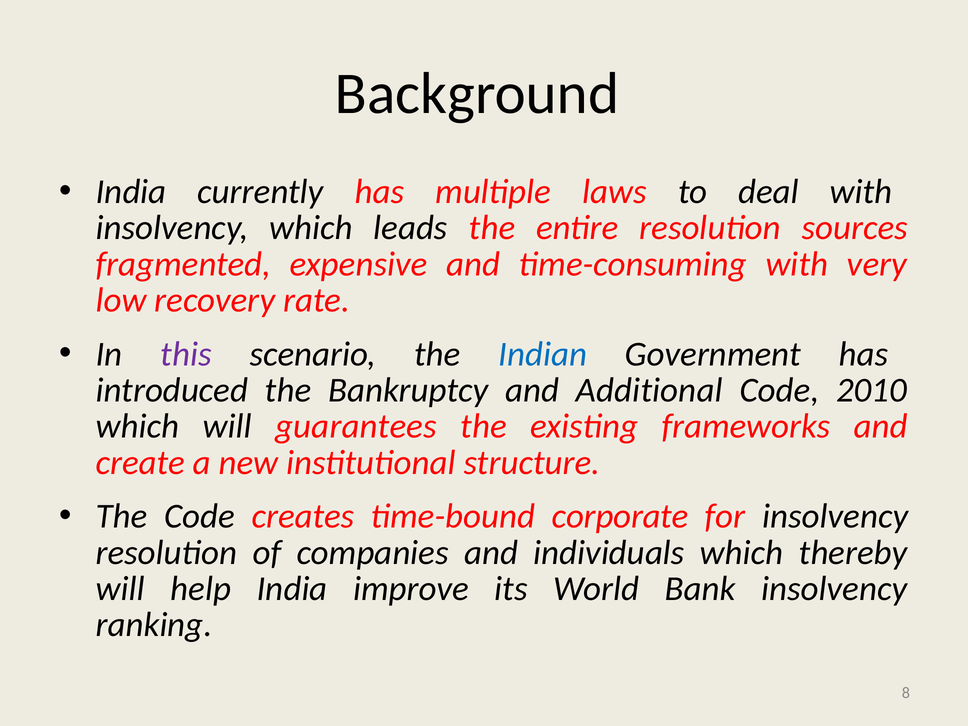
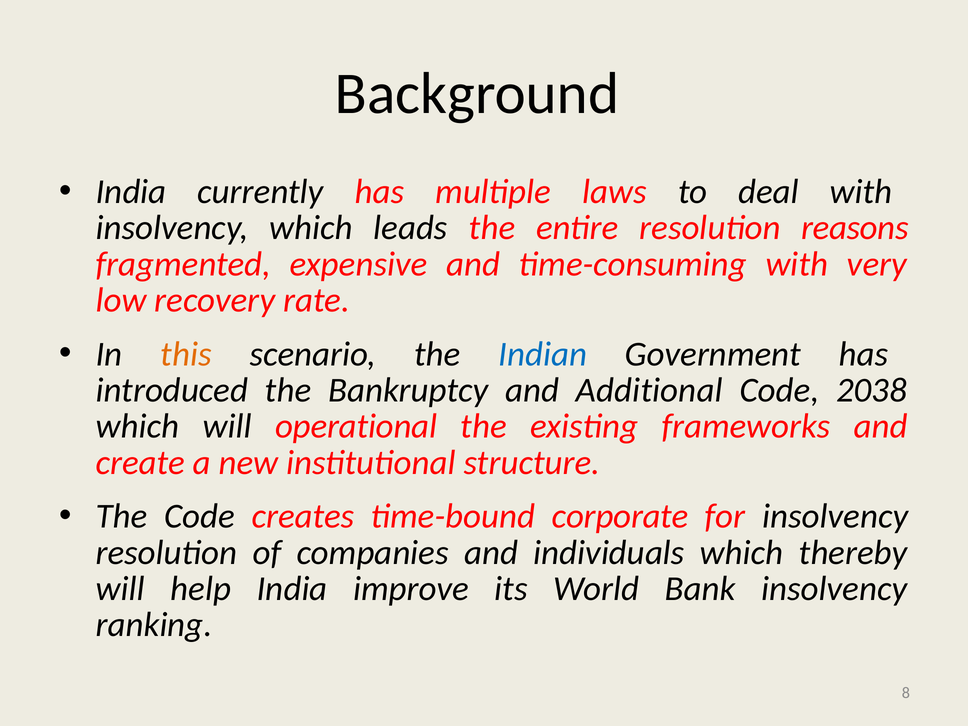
sources: sources -> reasons
this colour: purple -> orange
2010: 2010 -> 2038
guarantees: guarantees -> operational
